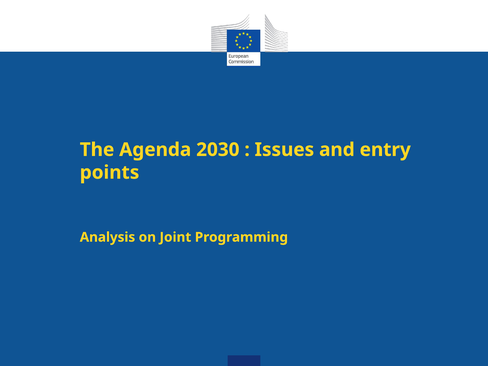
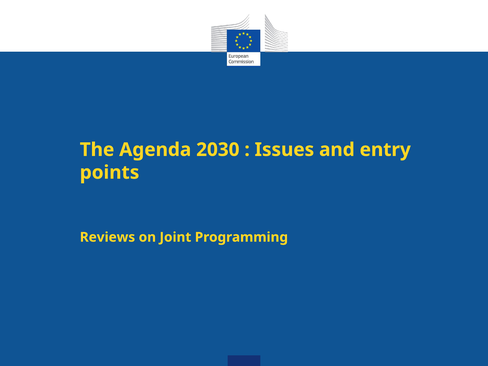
Analysis: Analysis -> Reviews
